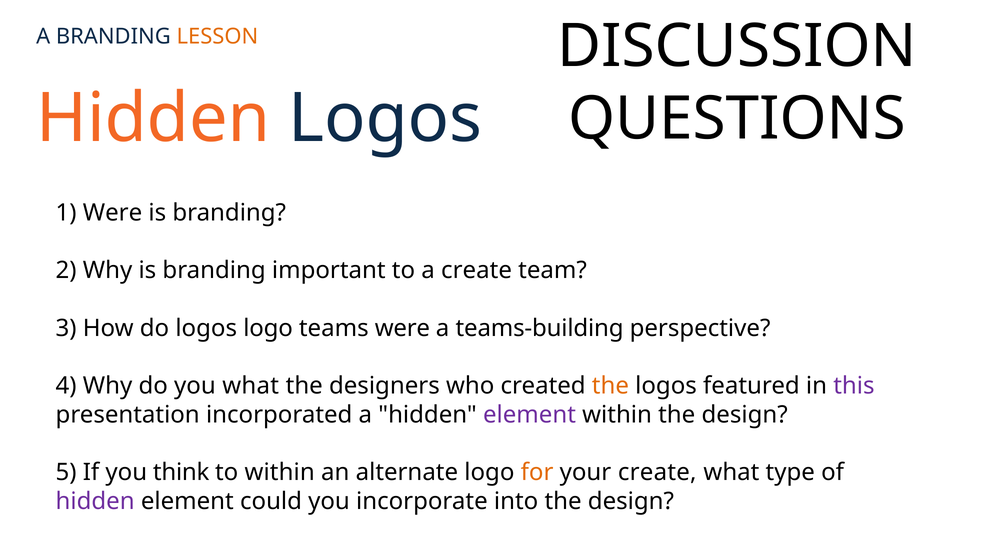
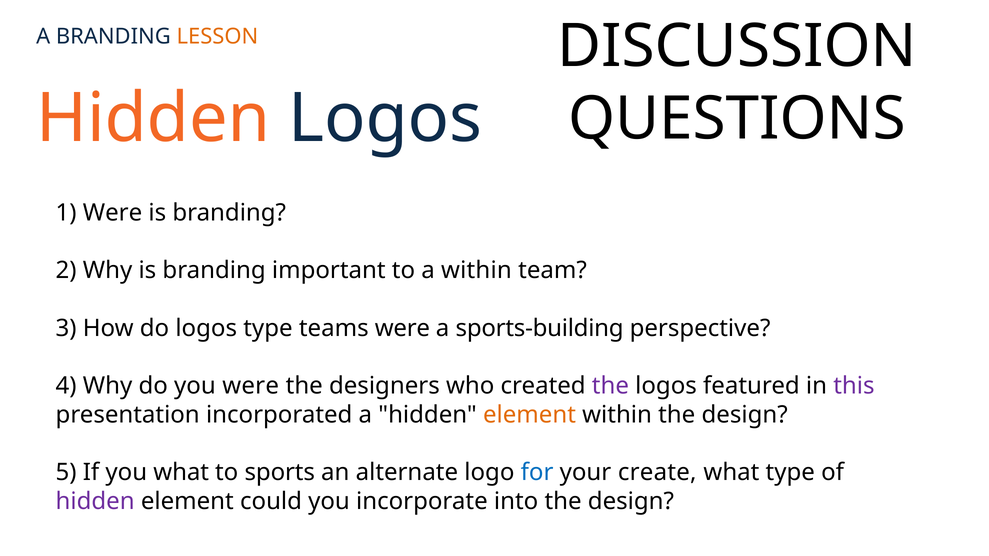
a create: create -> within
logos logo: logo -> type
teams-building: teams-building -> sports-building
you what: what -> were
the at (610, 386) colour: orange -> purple
element at (529, 415) colour: purple -> orange
you think: think -> what
to within: within -> sports
for colour: orange -> blue
